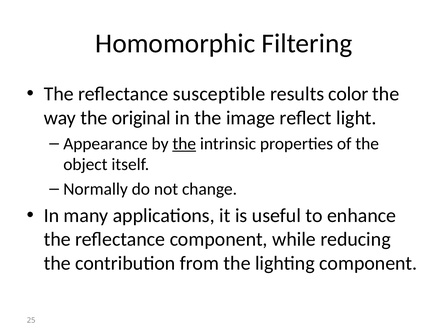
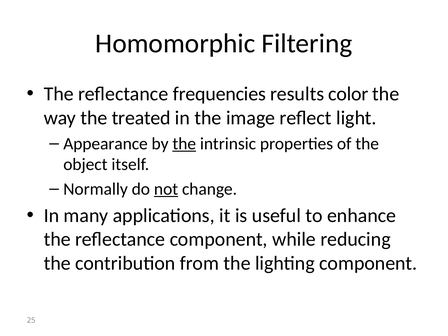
susceptible: susceptible -> frequencies
original: original -> treated
not underline: none -> present
